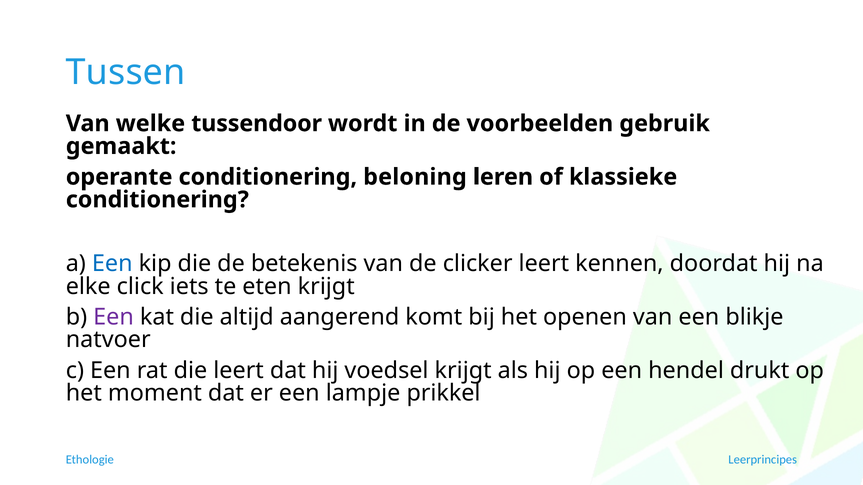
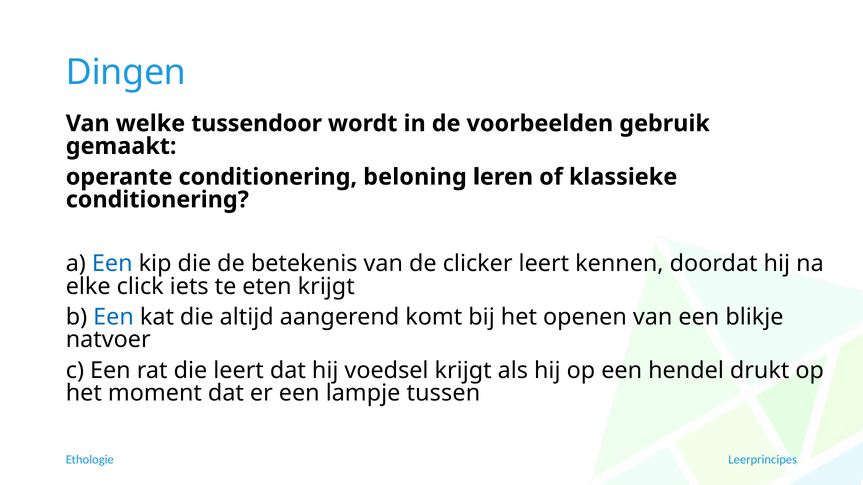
Tussen: Tussen -> Dingen
Een at (114, 317) colour: purple -> blue
prikkel: prikkel -> tussen
